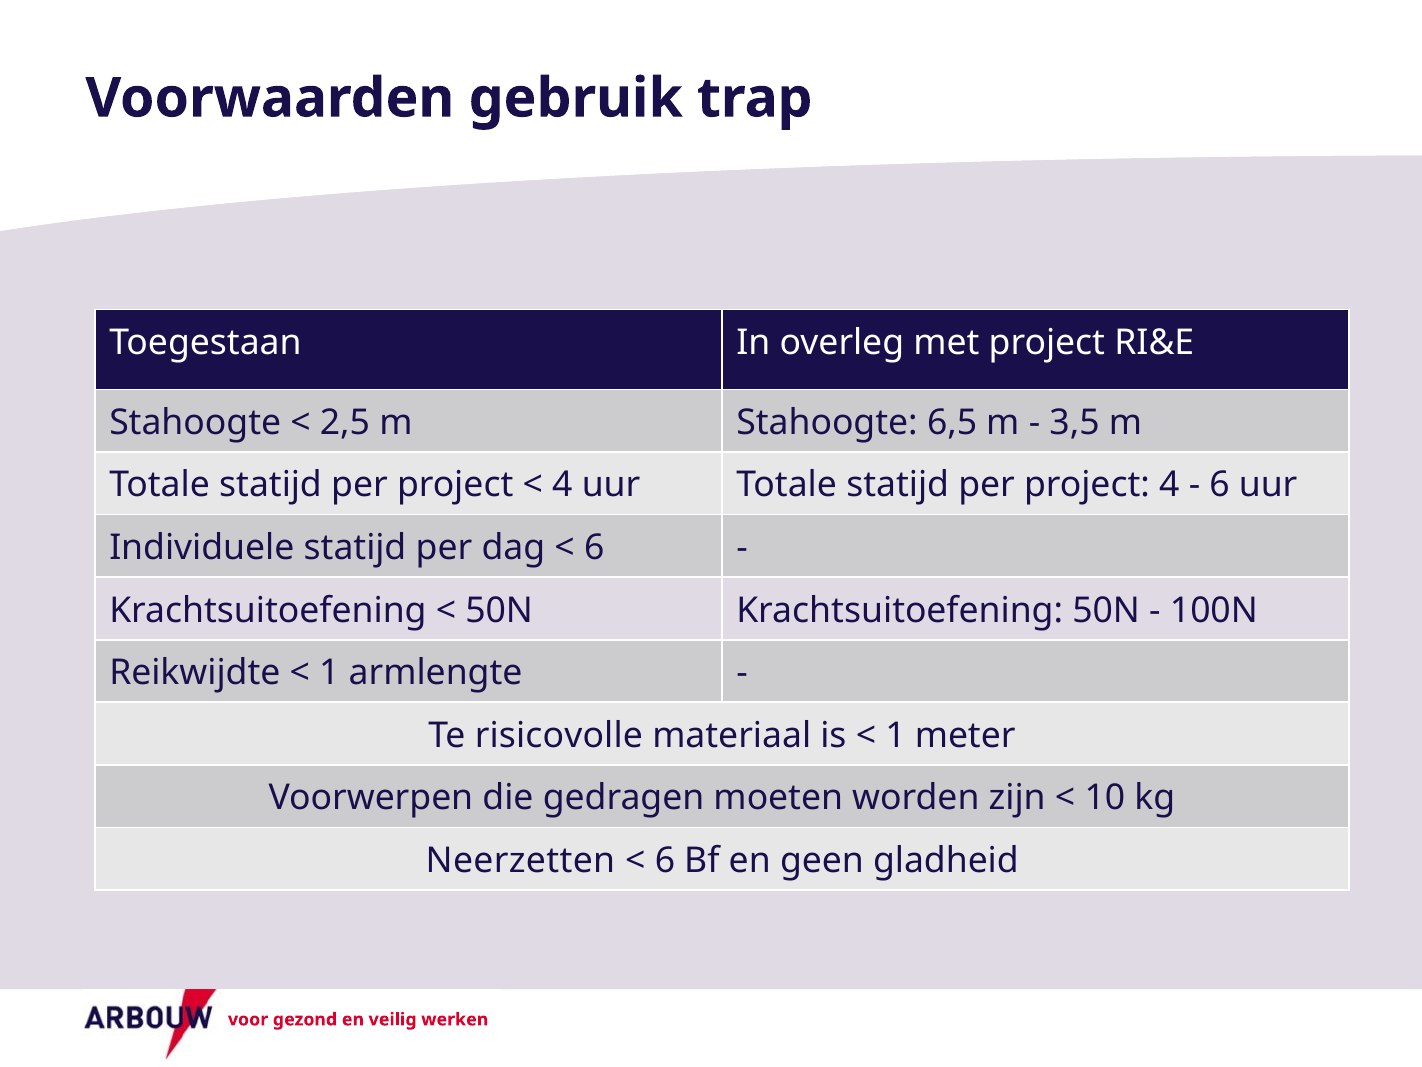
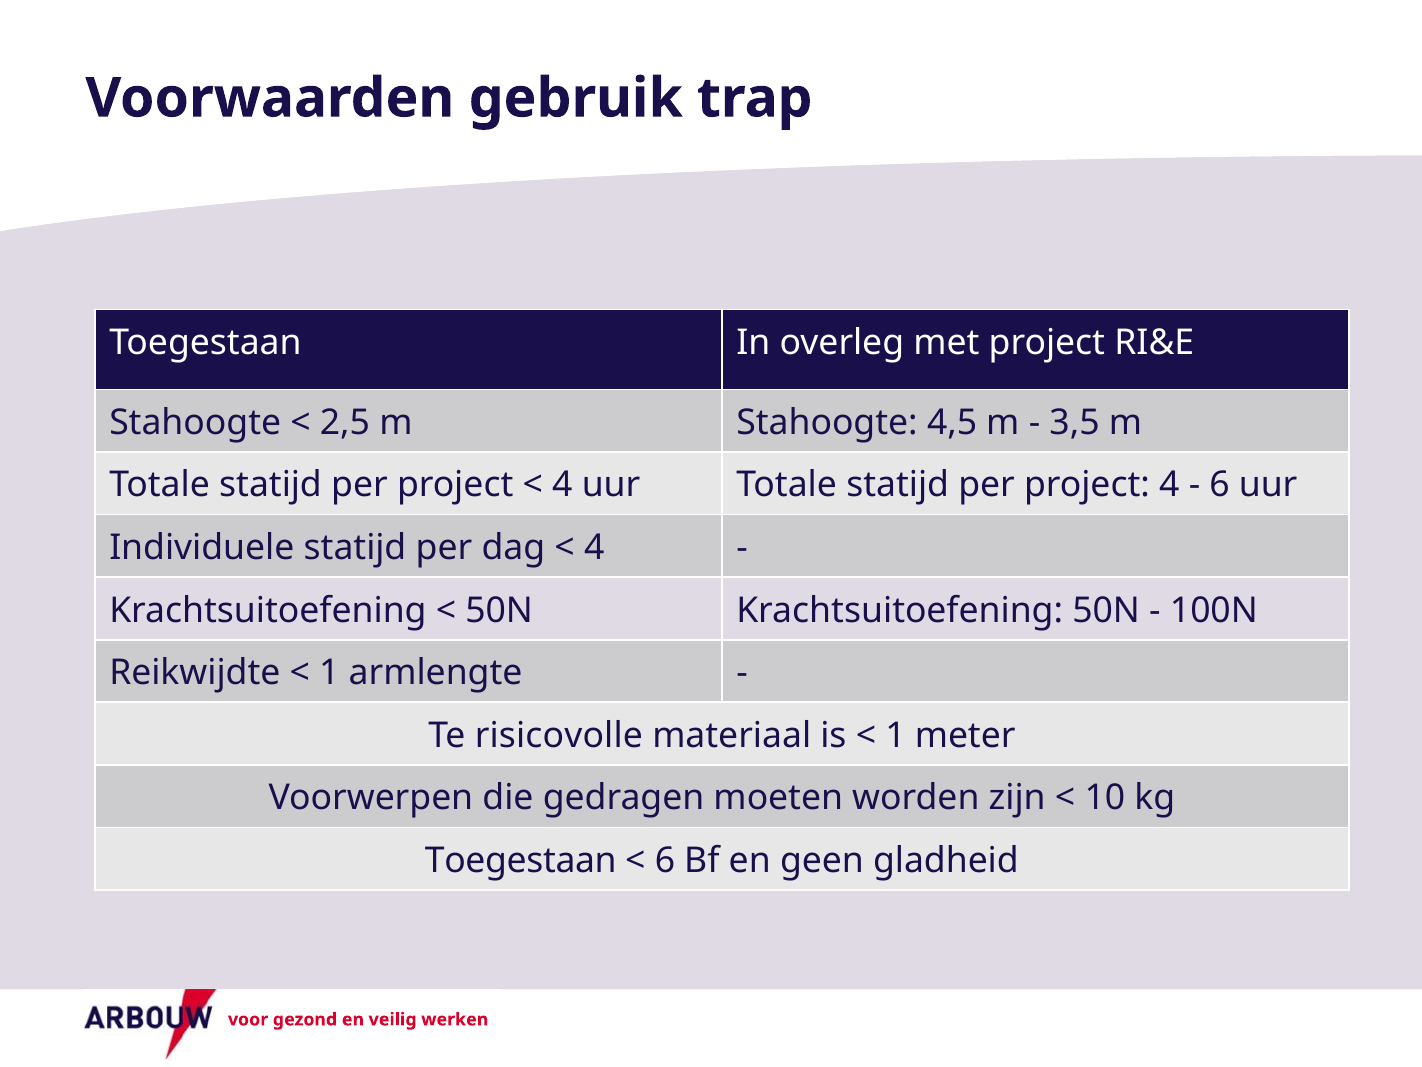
6,5: 6,5 -> 4,5
6 at (594, 548): 6 -> 4
Neerzetten at (520, 860): Neerzetten -> Toegestaan
